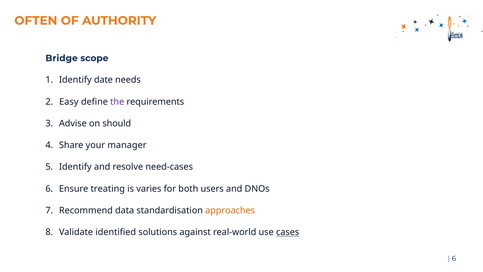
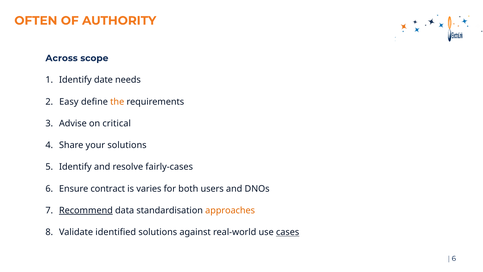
Bridge: Bridge -> Across
the colour: purple -> orange
should: should -> critical
your manager: manager -> solutions
need-cases: need-cases -> fairly-cases
treating: treating -> contract
Recommend underline: none -> present
